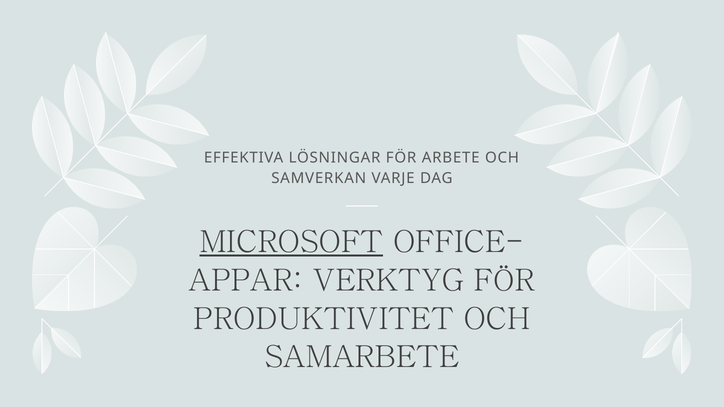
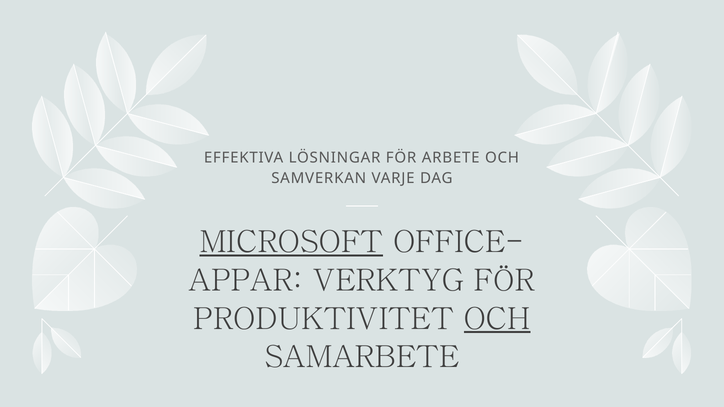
OCH at (497, 319) underline: none -> present
